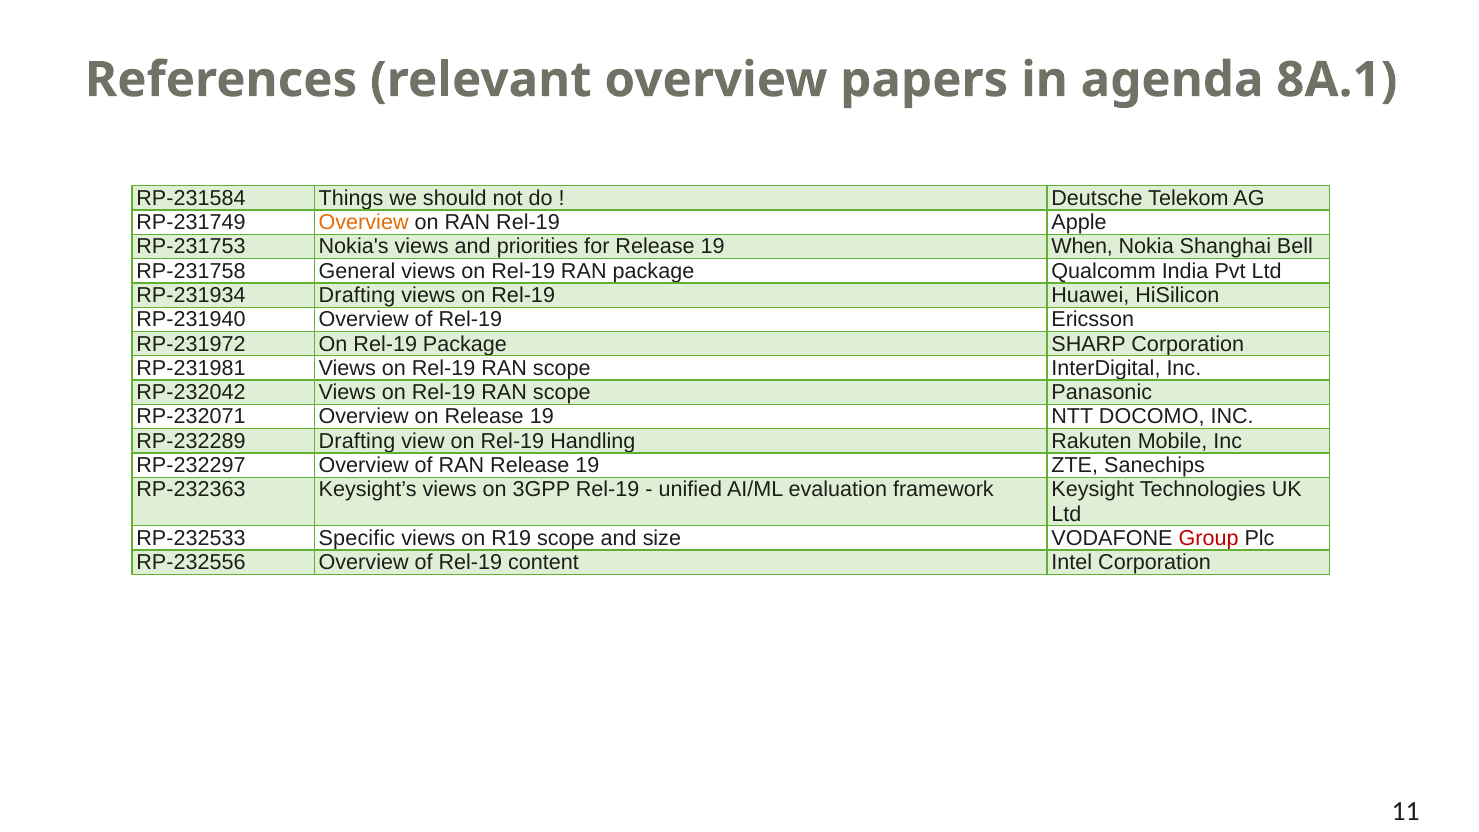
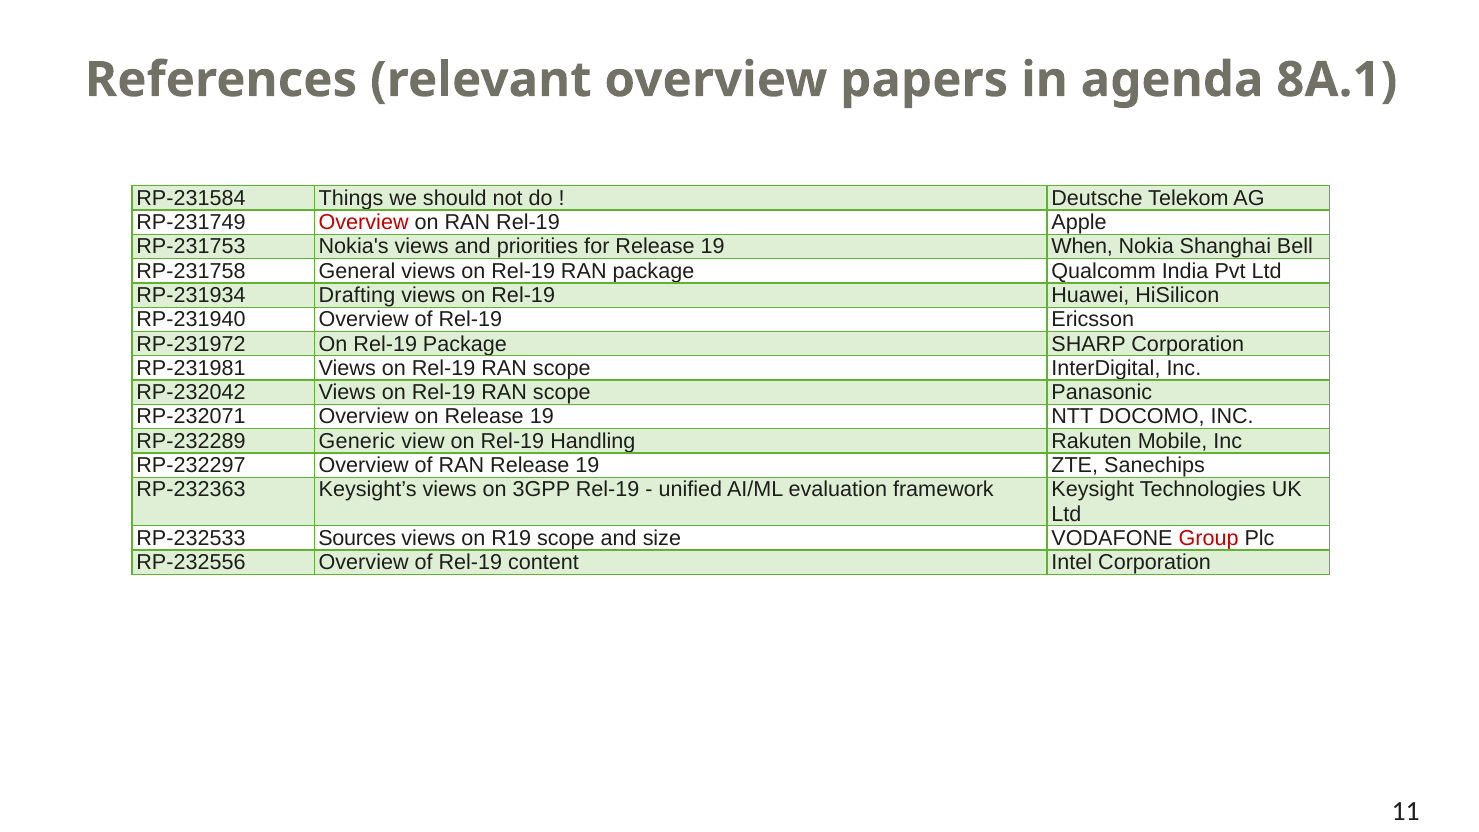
Overview at (364, 222) colour: orange -> red
RP-232289 Drafting: Drafting -> Generic
Specific: Specific -> Sources
